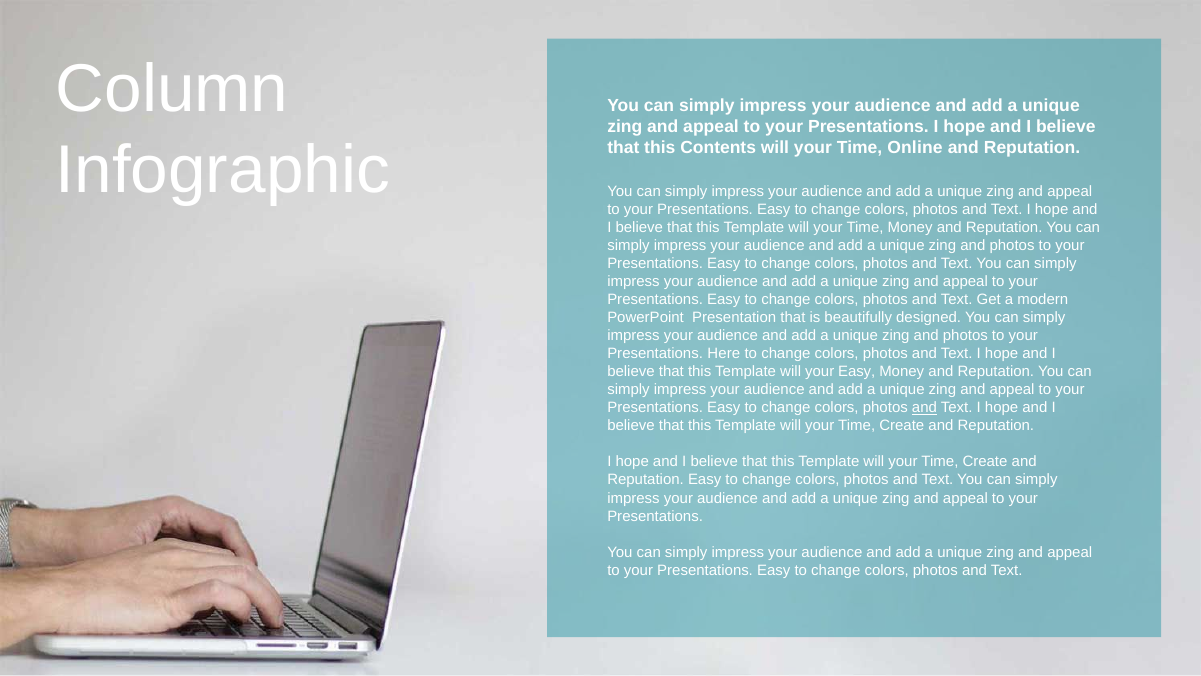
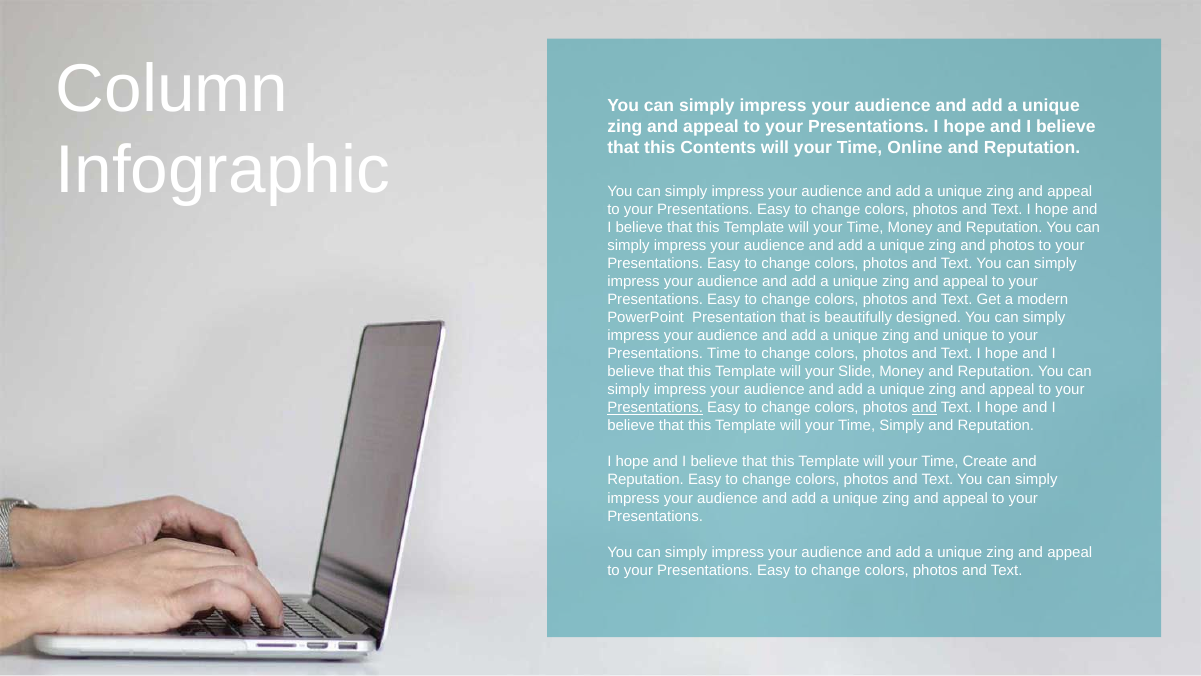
photos at (965, 336): photos -> unique
Presentations Here: Here -> Time
your Easy: Easy -> Slide
Presentations at (655, 408) underline: none -> present
Create at (902, 426): Create -> Simply
